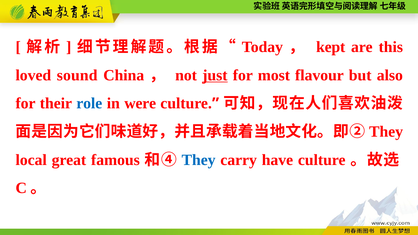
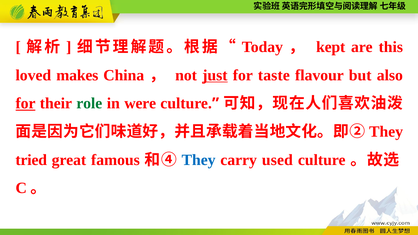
sound: sound -> makes
most: most -> taste
for at (25, 104) underline: none -> present
role colour: blue -> green
local: local -> tried
have: have -> used
